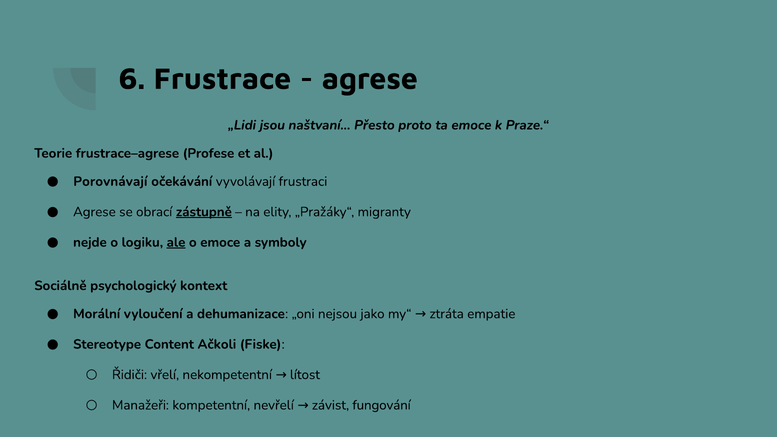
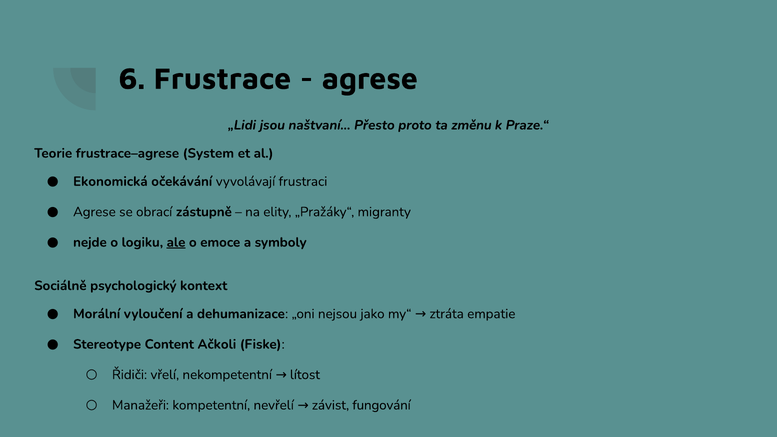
ta emoce: emoce -> změnu
Profese: Profese -> System
Porovnávají: Porovnávají -> Ekonomická
zástupně underline: present -> none
